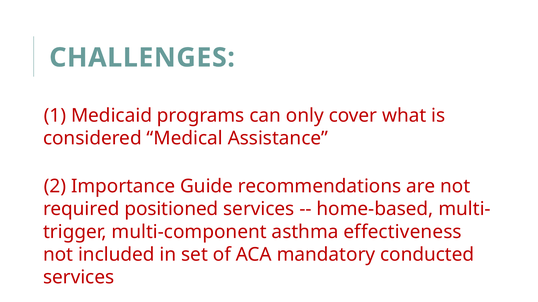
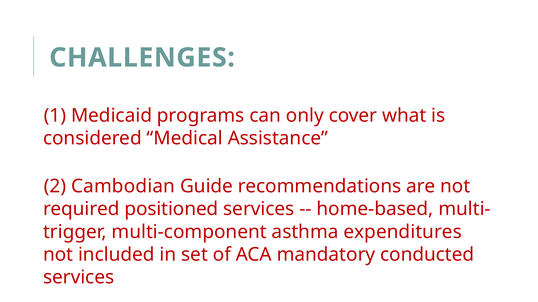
Importance: Importance -> Cambodian
effectiveness: effectiveness -> expenditures
